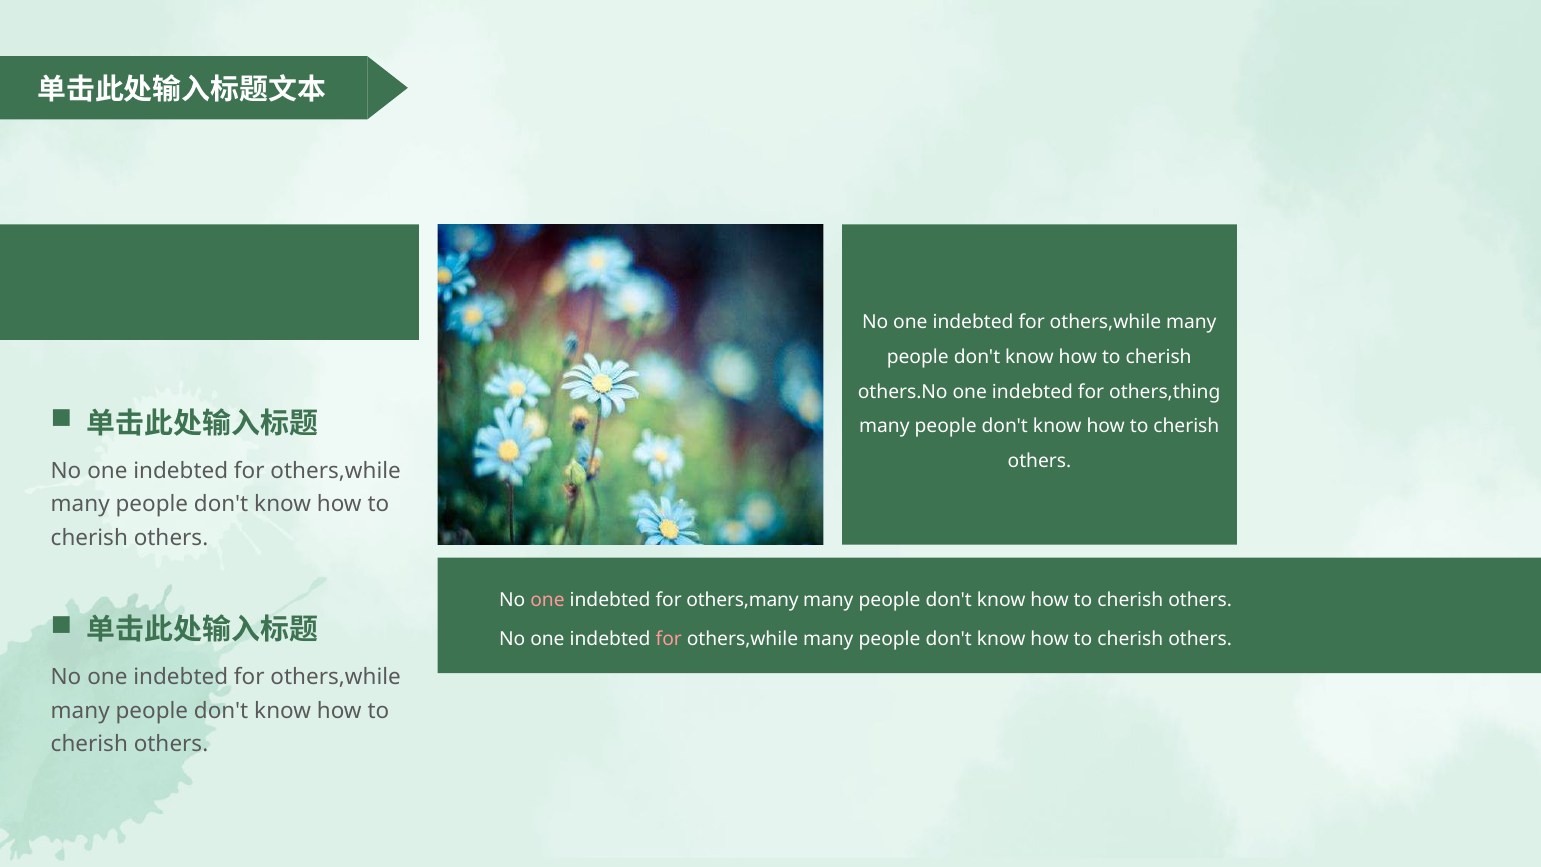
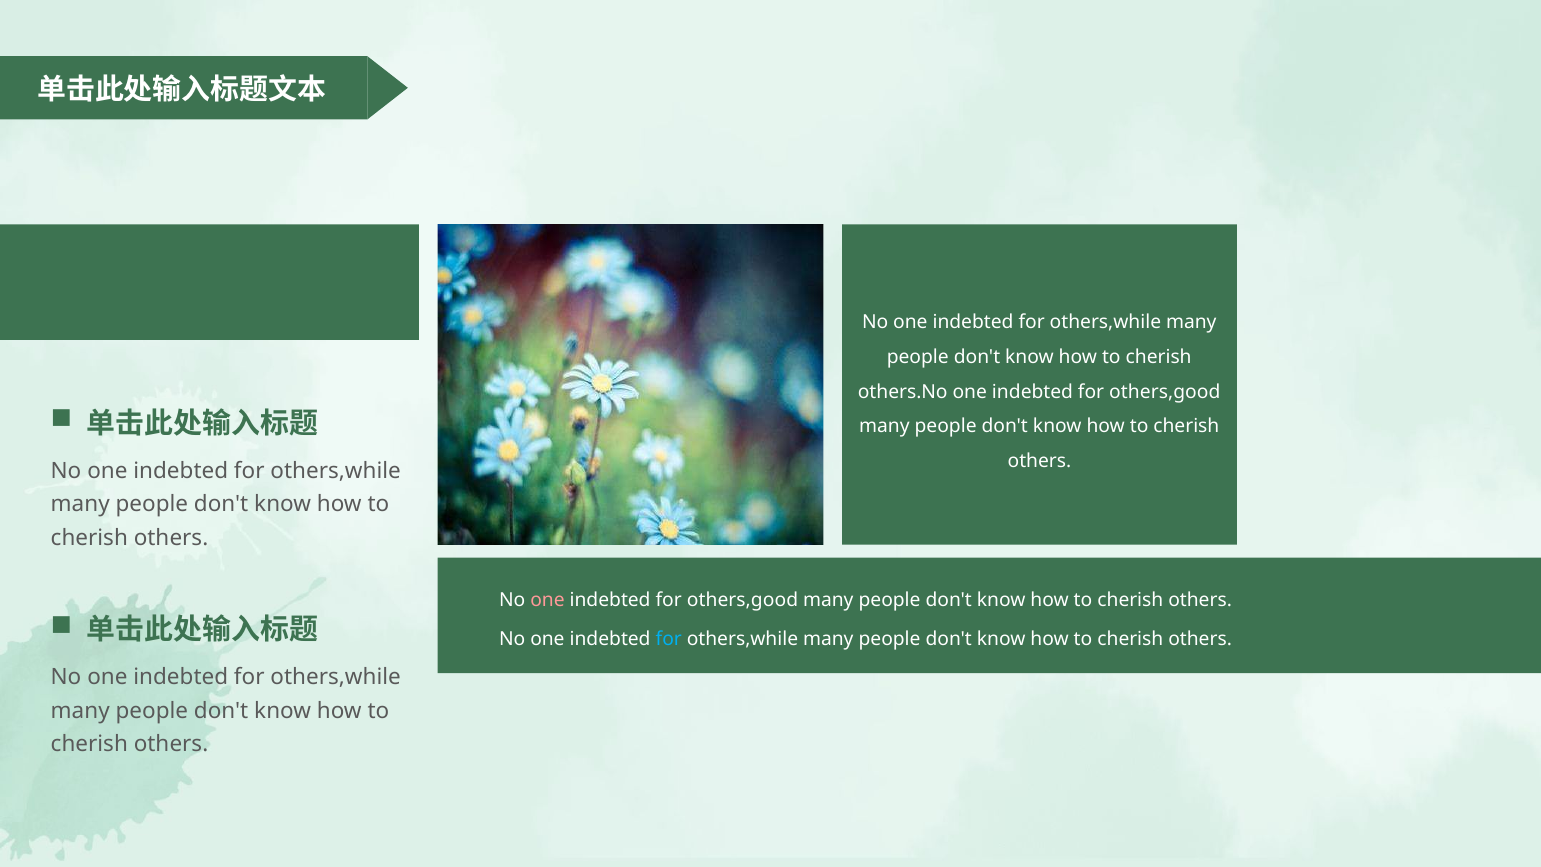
others,thing at (1165, 392): others,thing -> others,good
others,many at (743, 600): others,many -> others,good
for at (669, 639) colour: pink -> light blue
